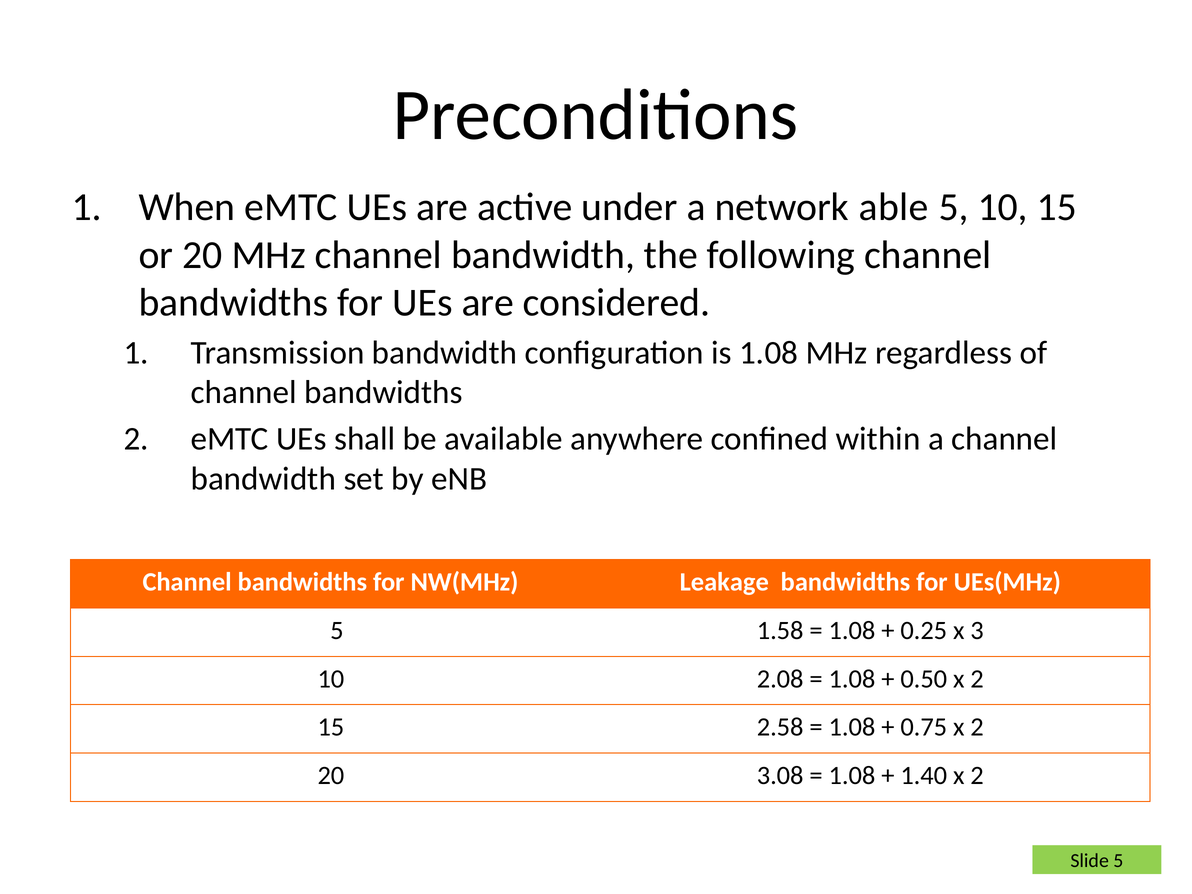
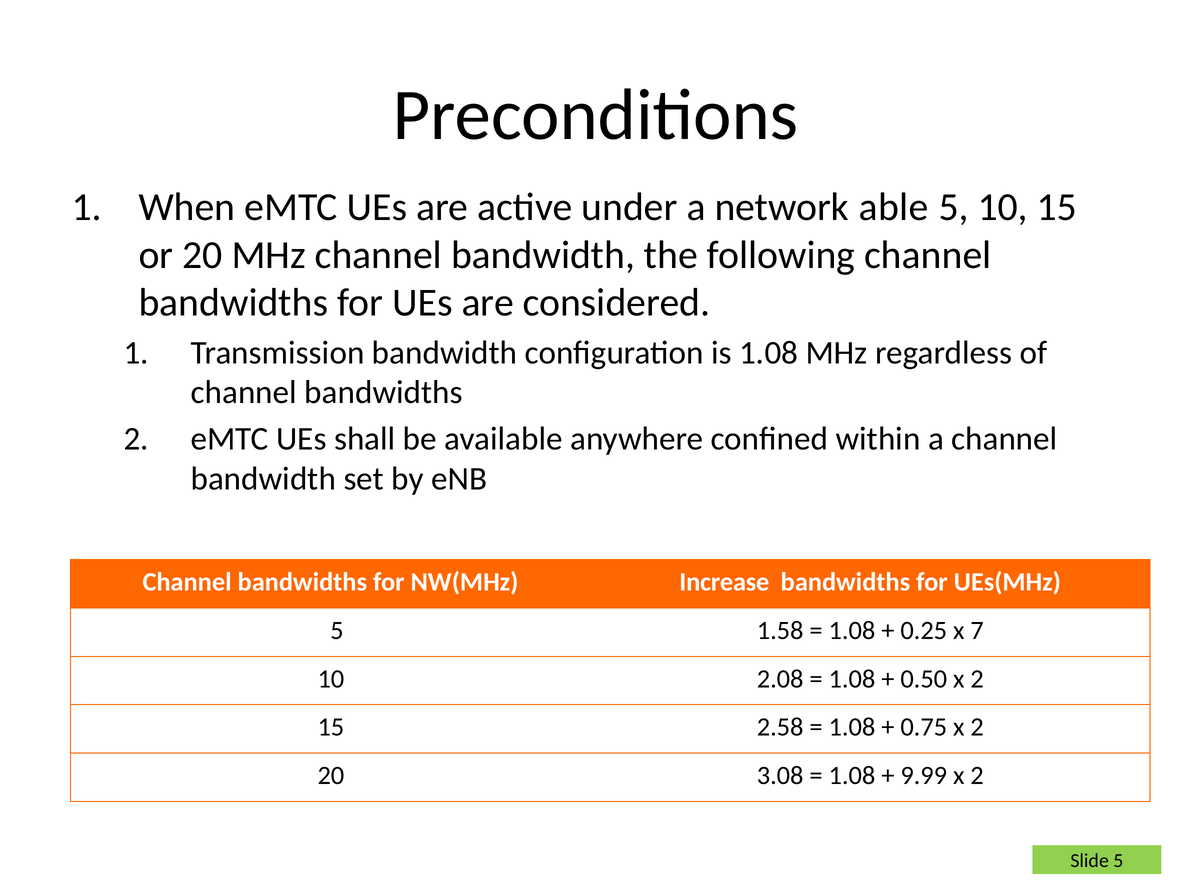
Leakage: Leakage -> Increase
3: 3 -> 7
1.40: 1.40 -> 9.99
